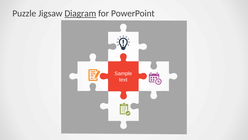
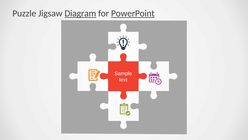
PowerPoint underline: none -> present
